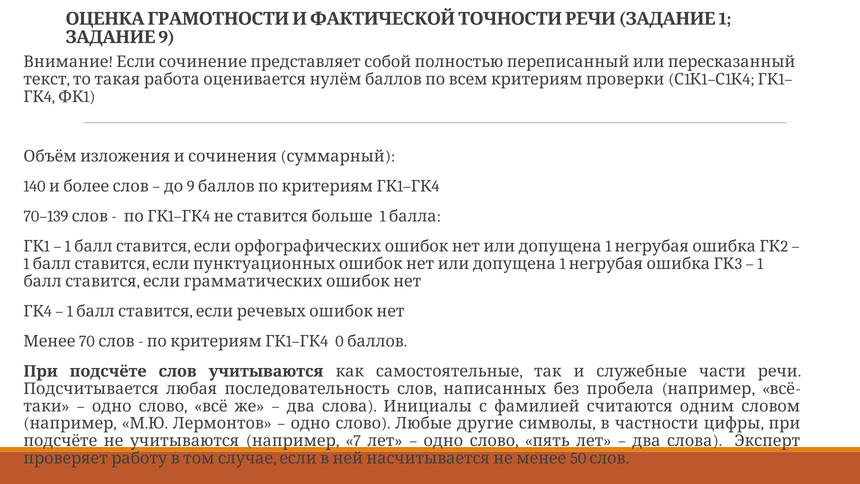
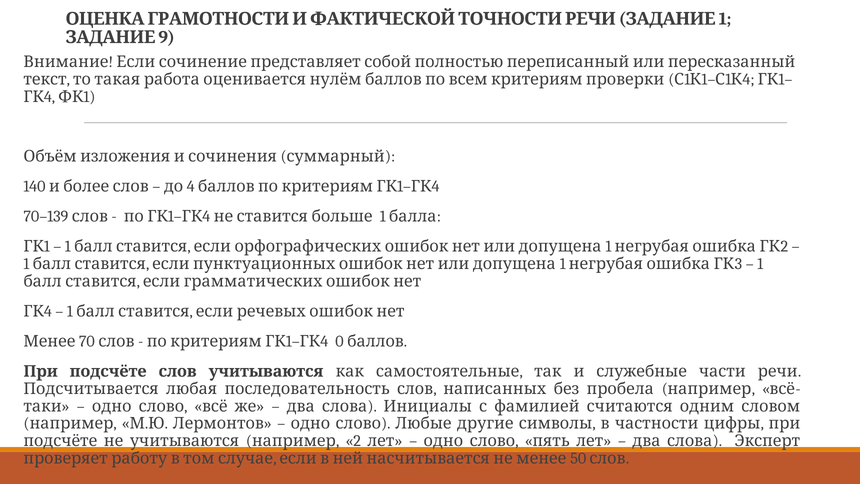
9 at (191, 187): 9 -> 4
7 at (353, 441): 7 -> 2
